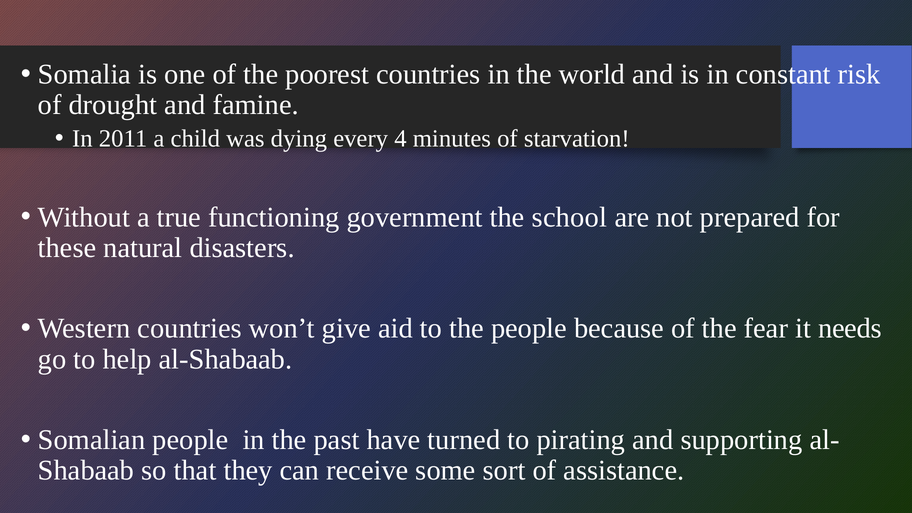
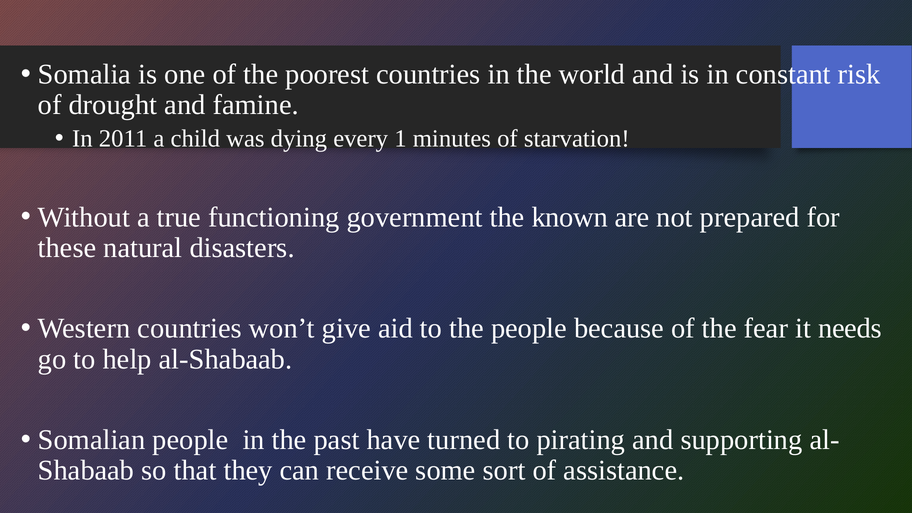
4: 4 -> 1
school: school -> known
